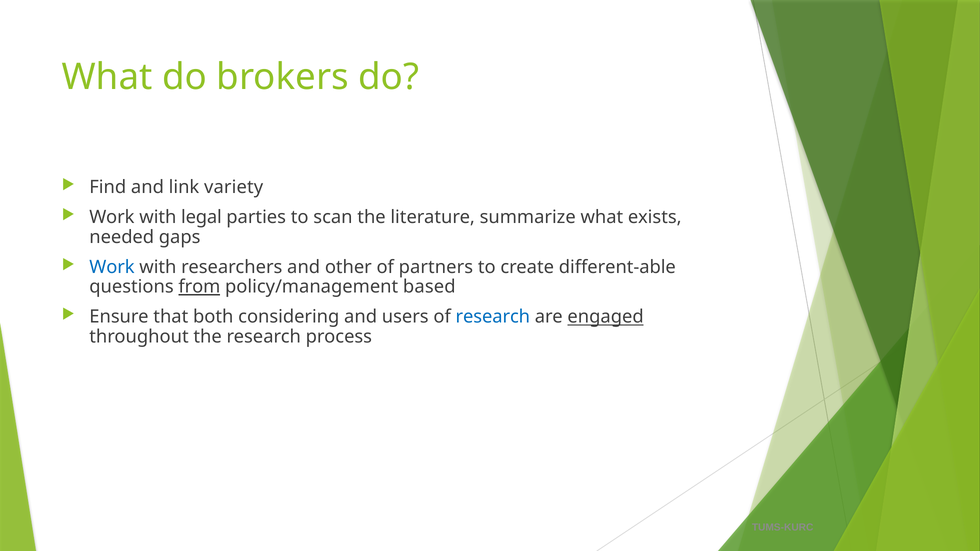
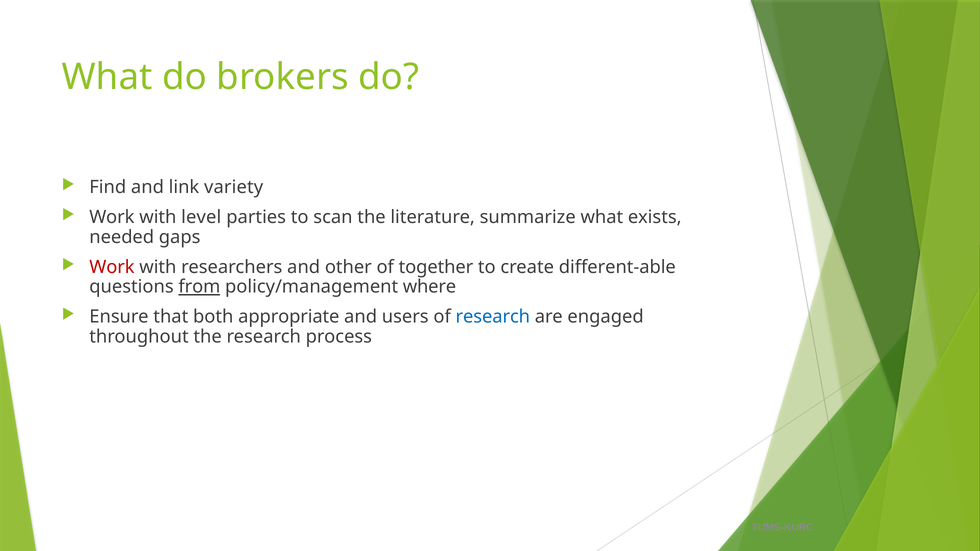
legal: legal -> level
Work at (112, 267) colour: blue -> red
partners: partners -> together
based: based -> where
considering: considering -> appropriate
engaged underline: present -> none
